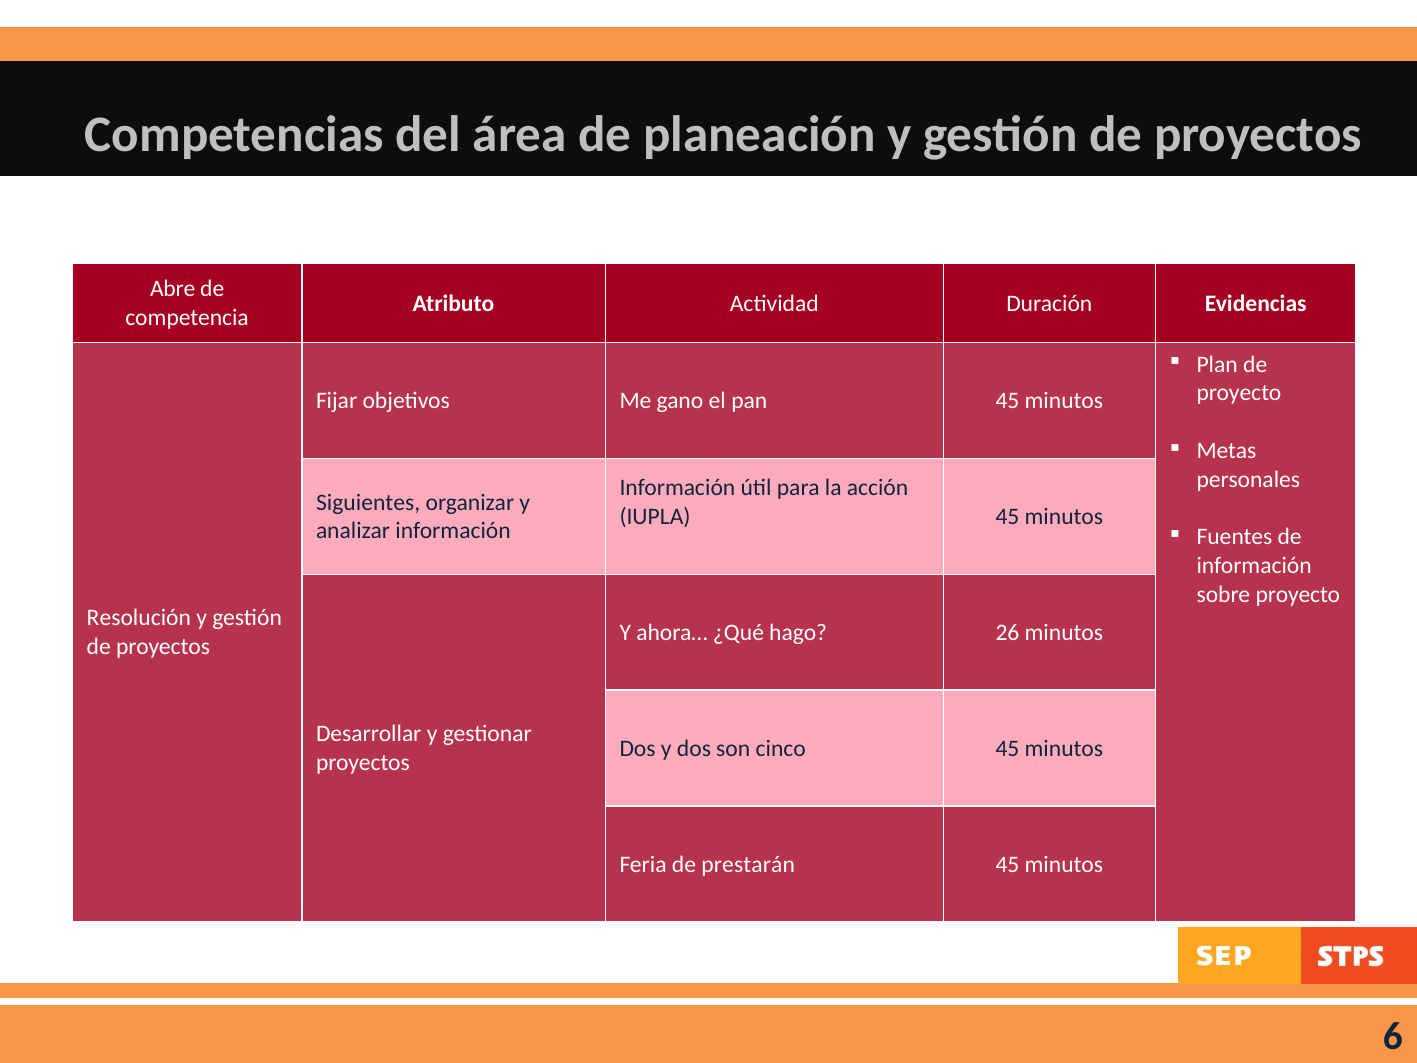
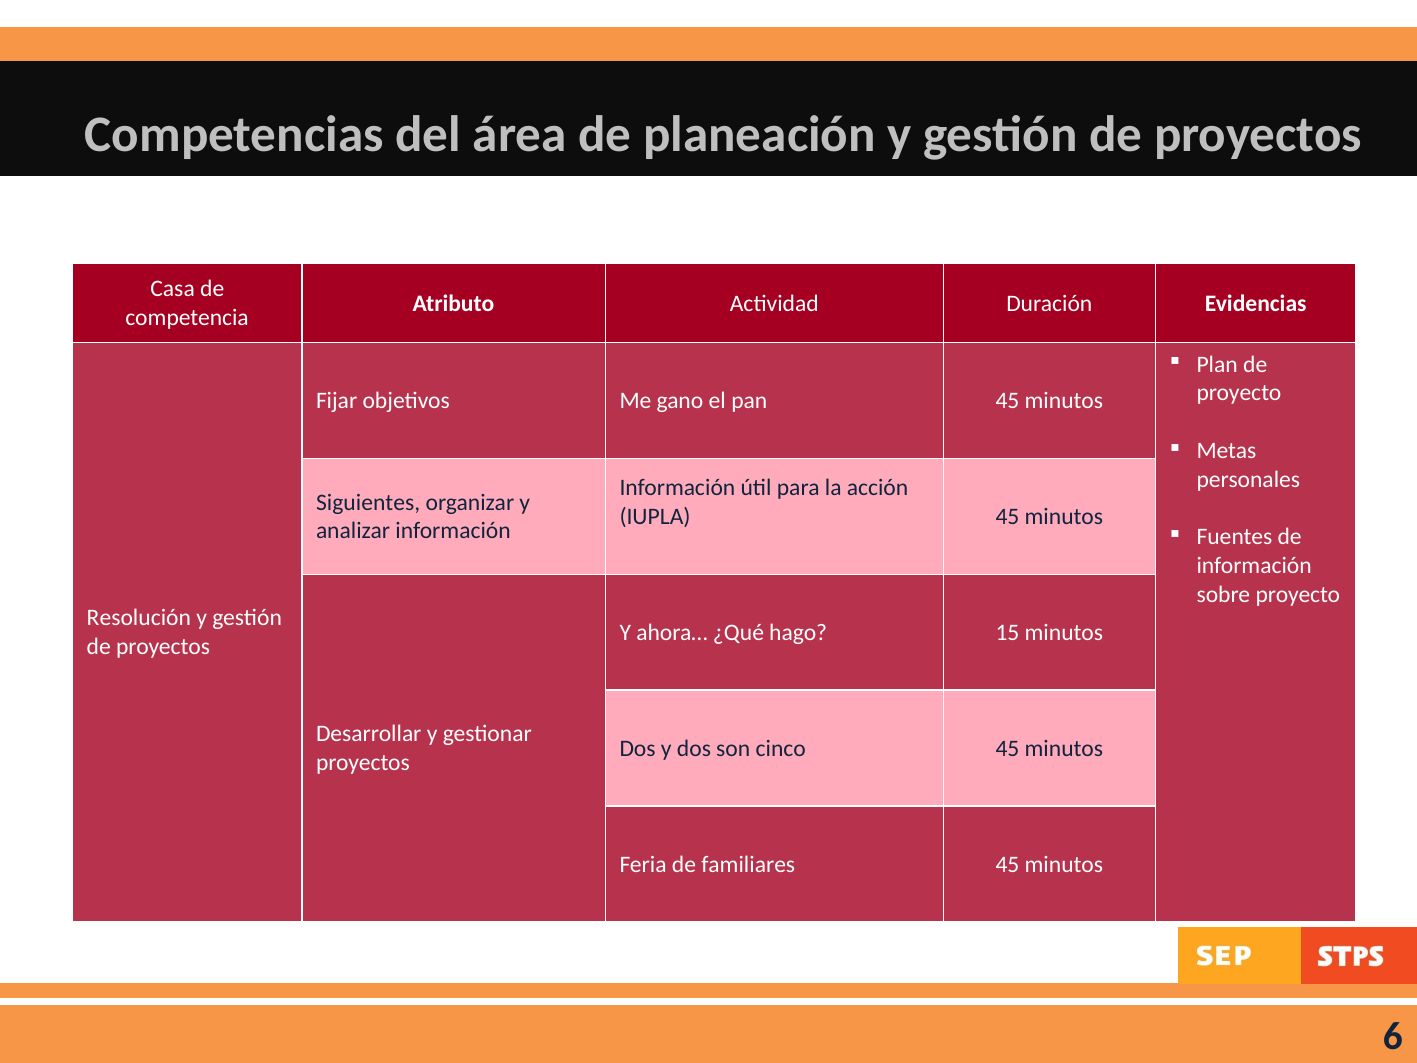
Abre: Abre -> Casa
26: 26 -> 15
prestarán: prestarán -> familiares
